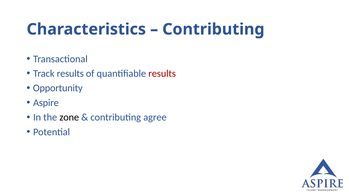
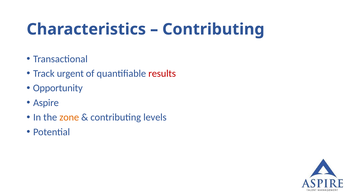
Track results: results -> urgent
zone colour: black -> orange
agree: agree -> levels
